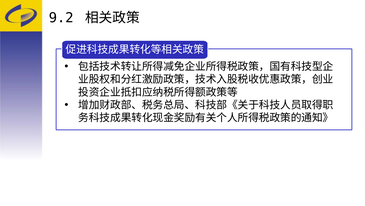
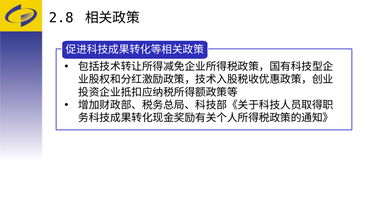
9.2: 9.2 -> 2.8
